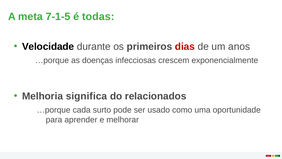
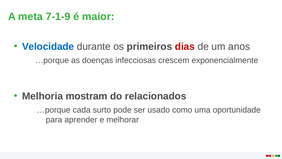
7-1-5: 7-1-5 -> 7-1-9
todas: todas -> maior
Velocidade colour: black -> blue
significa: significa -> mostram
